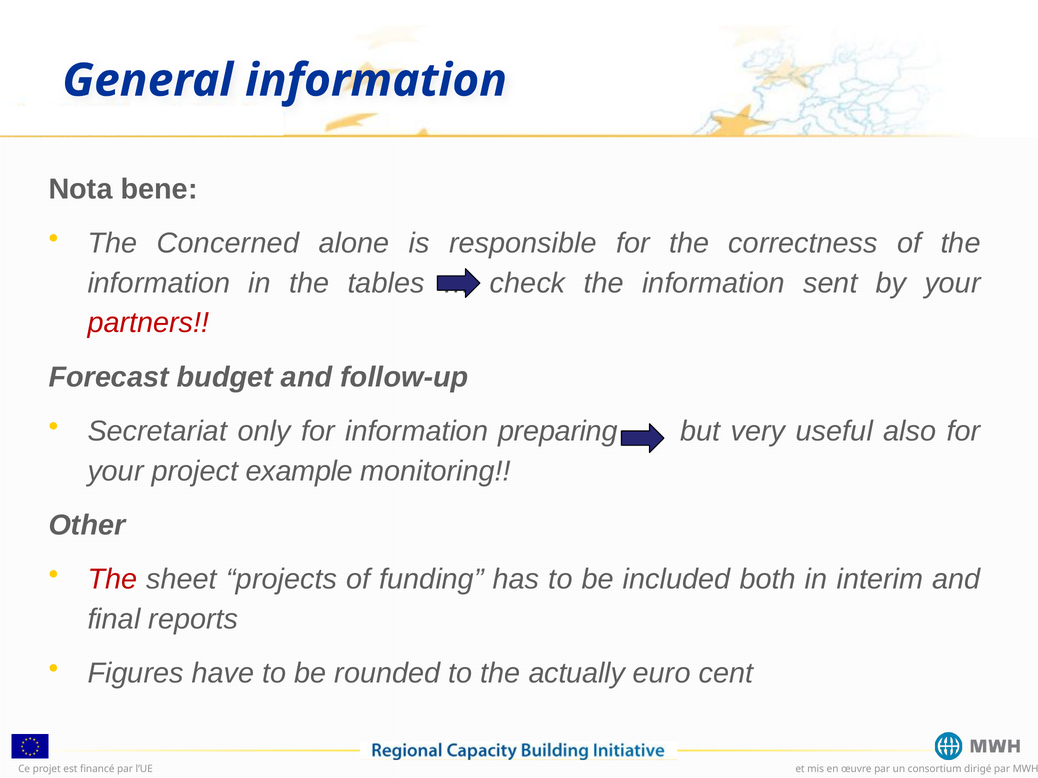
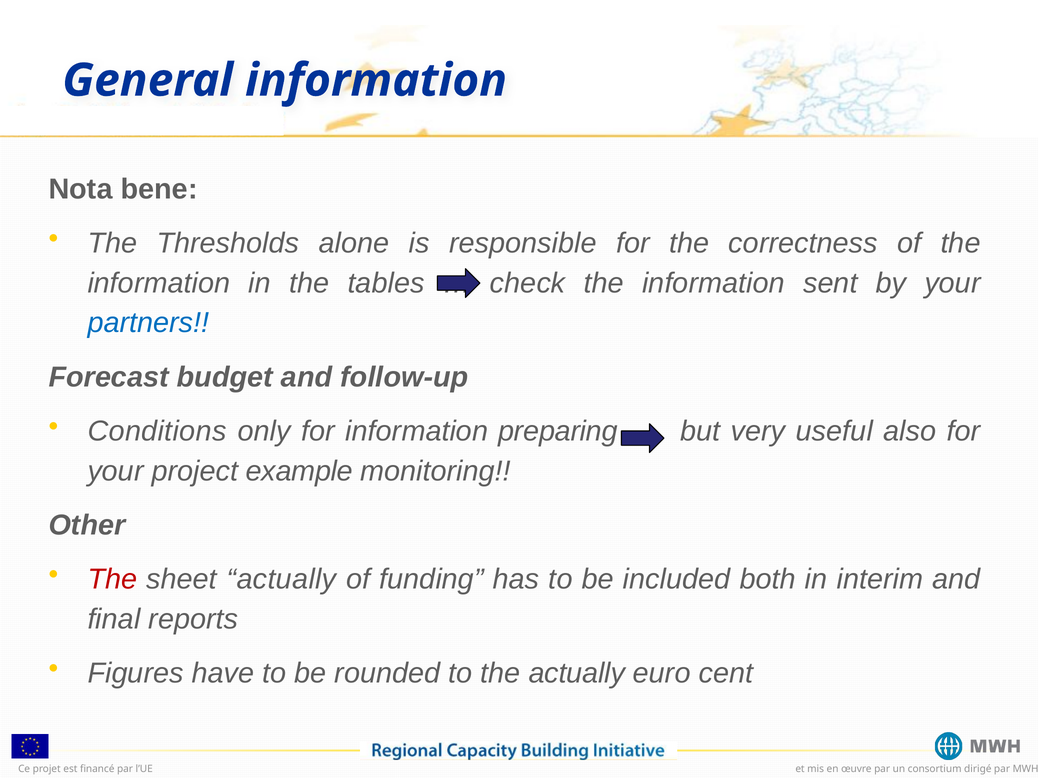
Concerned: Concerned -> Thresholds
partners colour: red -> blue
Secretariat: Secretariat -> Conditions
sheet projects: projects -> actually
